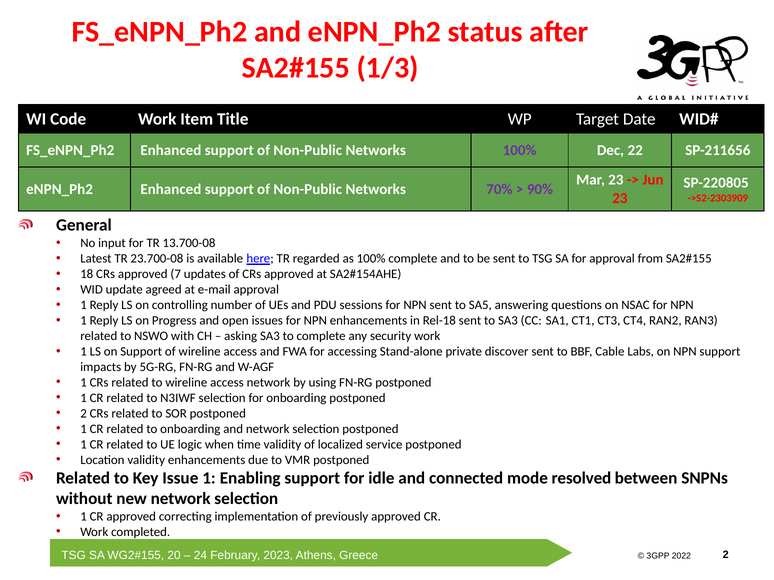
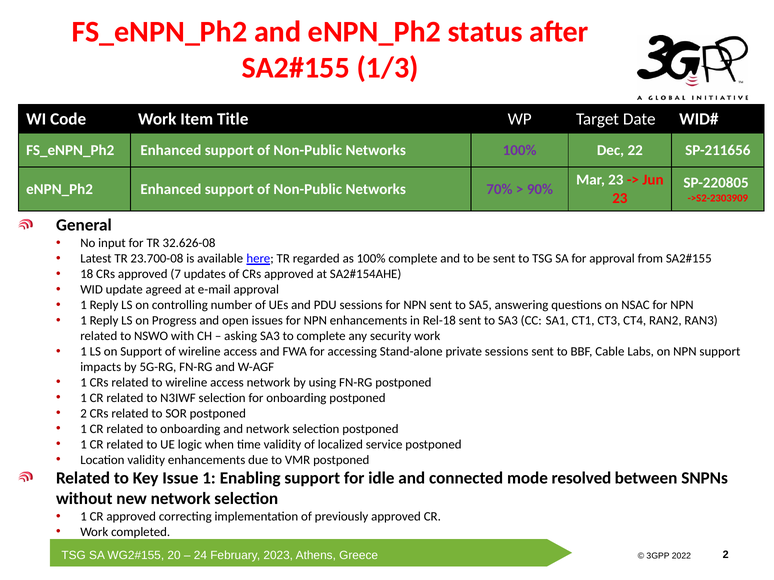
13.700-08: 13.700-08 -> 32.626-08
private discover: discover -> sessions
